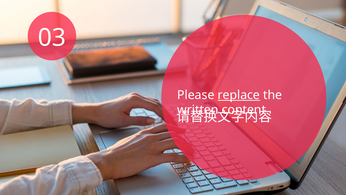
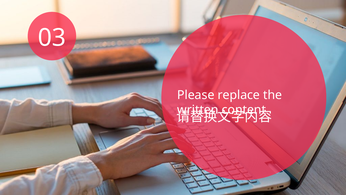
replace underline: present -> none
